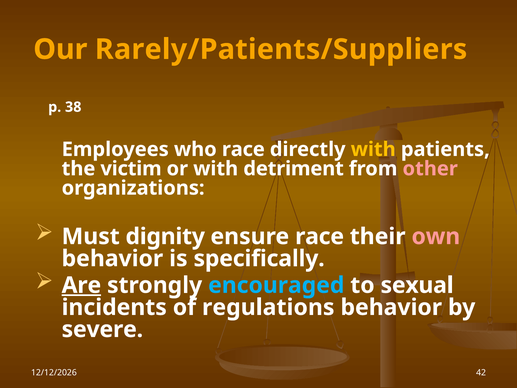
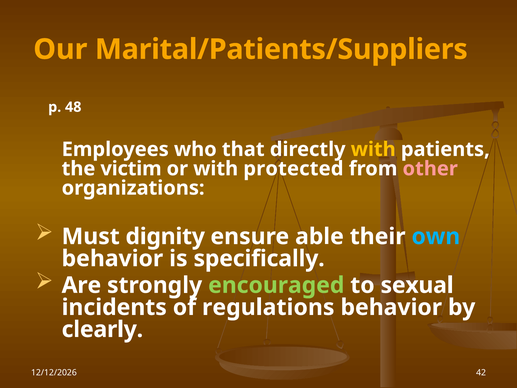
Rarely/Patients/Suppliers: Rarely/Patients/Suppliers -> Marital/Patients/Suppliers
38: 38 -> 48
who race: race -> that
detriment: detriment -> protected
ensure race: race -> able
own colour: pink -> light blue
Are underline: present -> none
encouraged colour: light blue -> light green
severe: severe -> clearly
